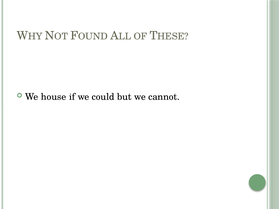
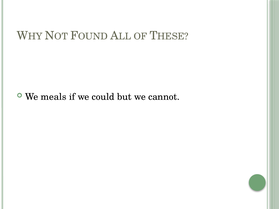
house: house -> meals
